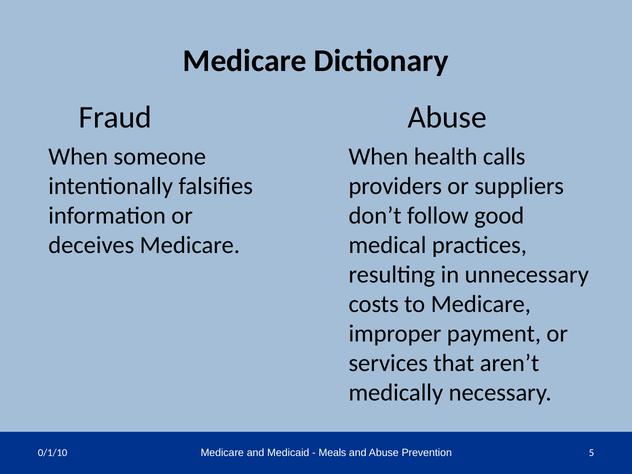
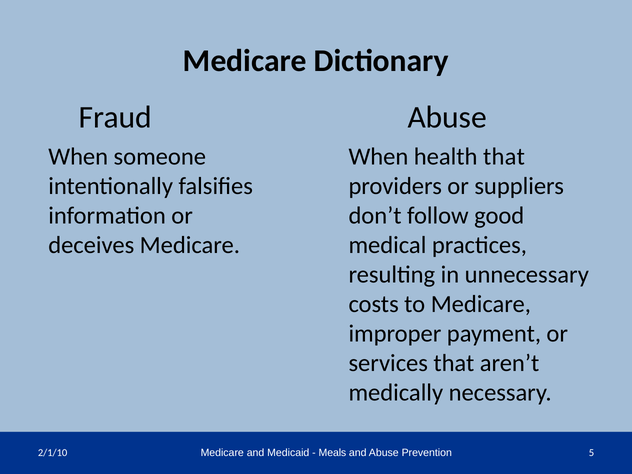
health calls: calls -> that
0/1/10: 0/1/10 -> 2/1/10
